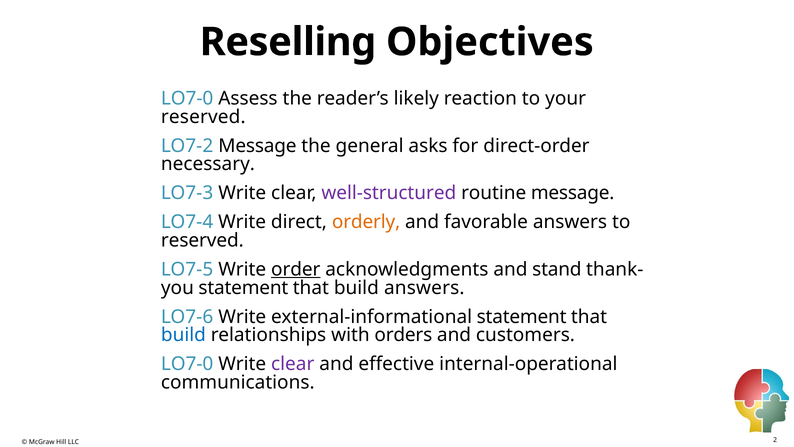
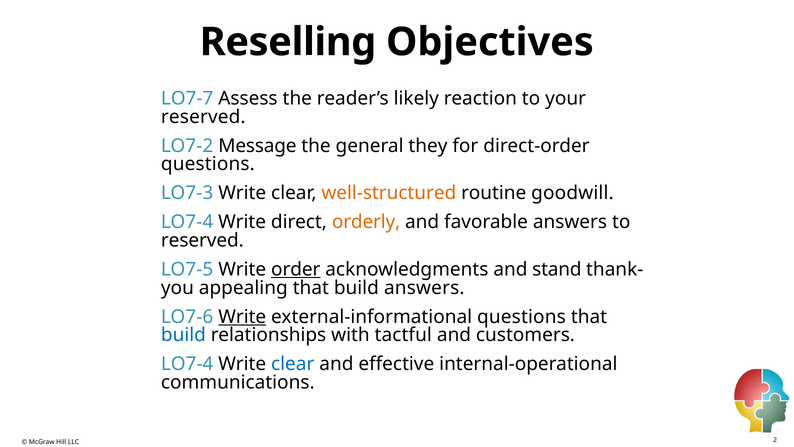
LO7-0 at (187, 99): LO7-0 -> LO7-7
asks: asks -> they
necessary at (208, 164): necessary -> questions
well-structured colour: purple -> orange
routine message: message -> goodwill
statement at (243, 287): statement -> appealing
Write at (242, 316) underline: none -> present
external-informational statement: statement -> questions
orders: orders -> tactful
LO7-0 at (187, 364): LO7-0 -> LO7-4
clear at (293, 364) colour: purple -> blue
